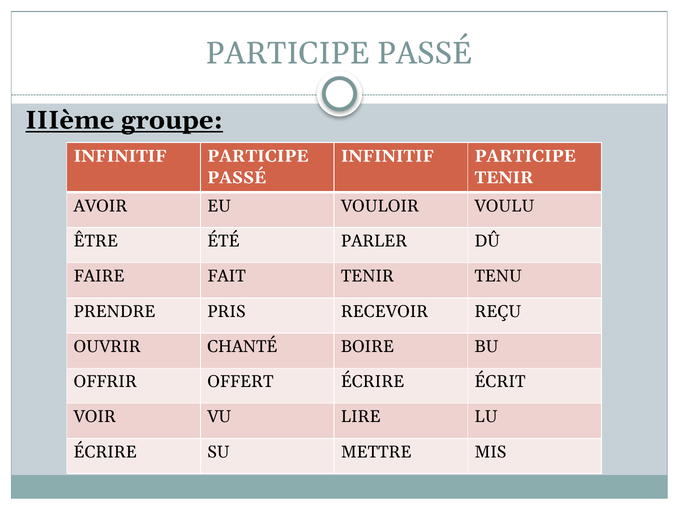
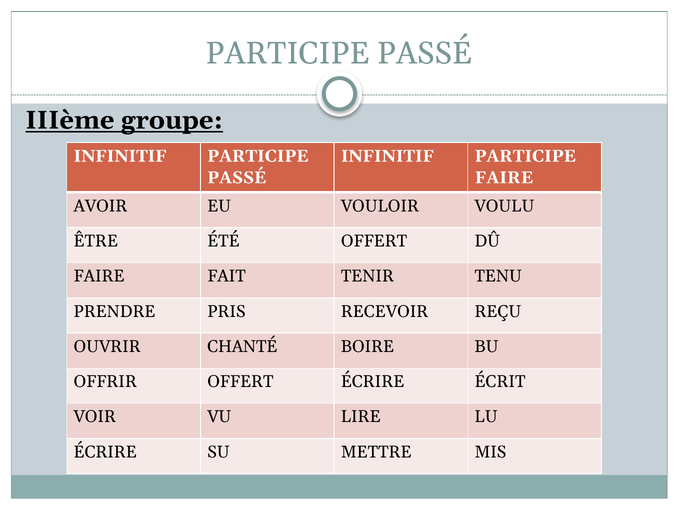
TENIR at (504, 177): TENIR -> FAIRE
ÉTÉ PARLER: PARLER -> OFFERT
